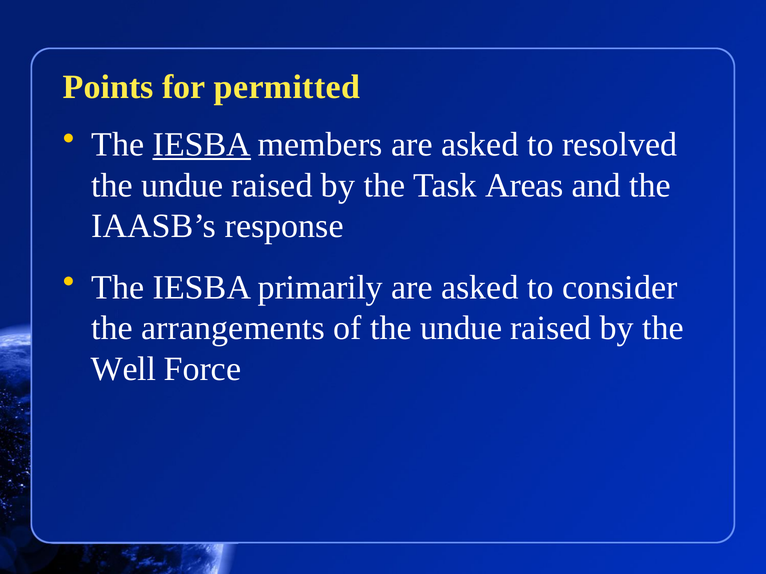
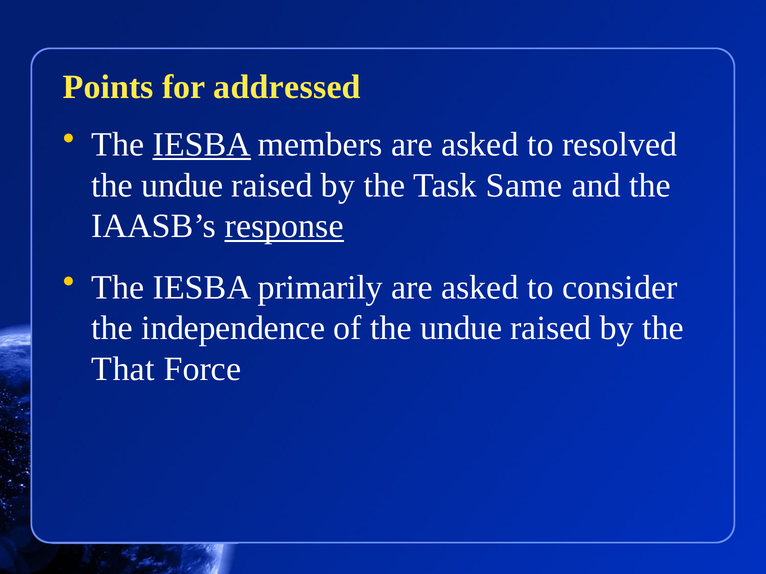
permitted: permitted -> addressed
Areas: Areas -> Same
response underline: none -> present
arrangements: arrangements -> independence
Well: Well -> That
